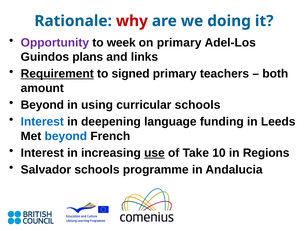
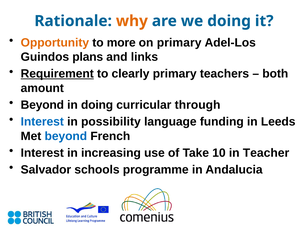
why colour: red -> orange
Opportunity colour: purple -> orange
week: week -> more
signed: signed -> clearly
in using: using -> doing
curricular schools: schools -> through
deepening: deepening -> possibility
use underline: present -> none
Regions: Regions -> Teacher
